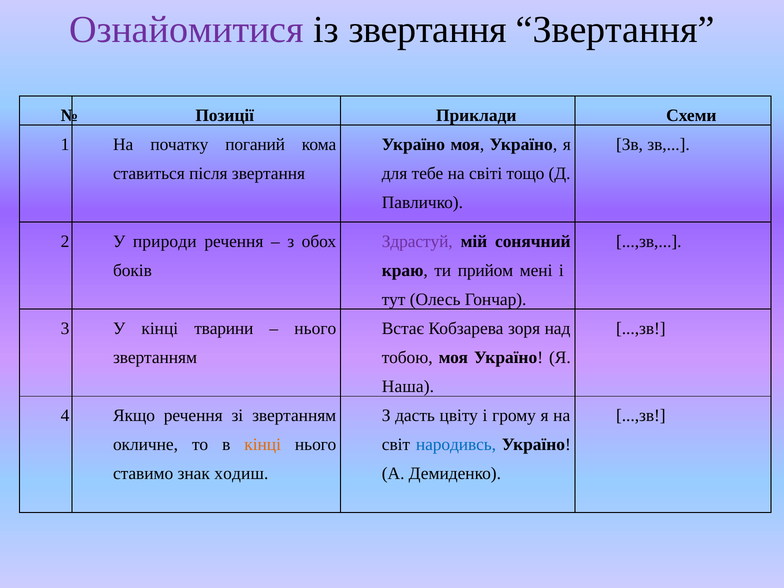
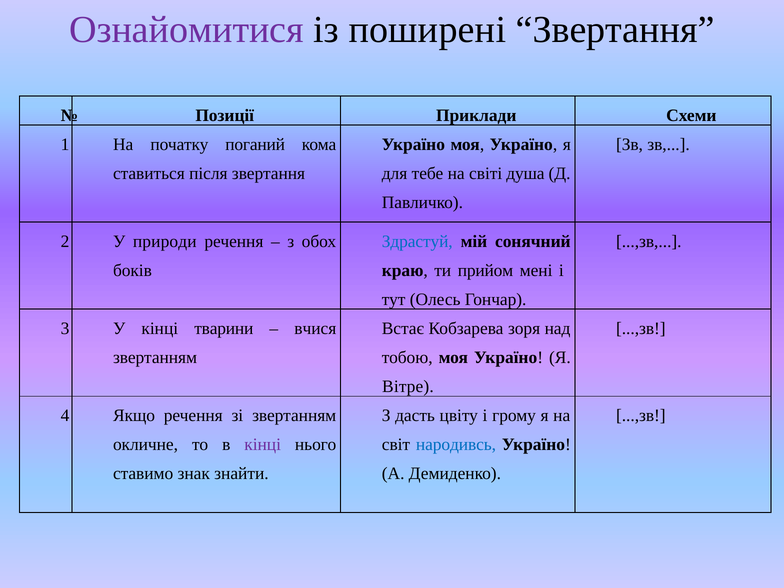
із звертання: звертання -> поширені
тощо: тощо -> душа
Здрастуй colour: purple -> blue
нього at (315, 329): нього -> вчися
Наша: Наша -> Вітре
кінці at (263, 445) colour: orange -> purple
ходиш: ходиш -> знайти
